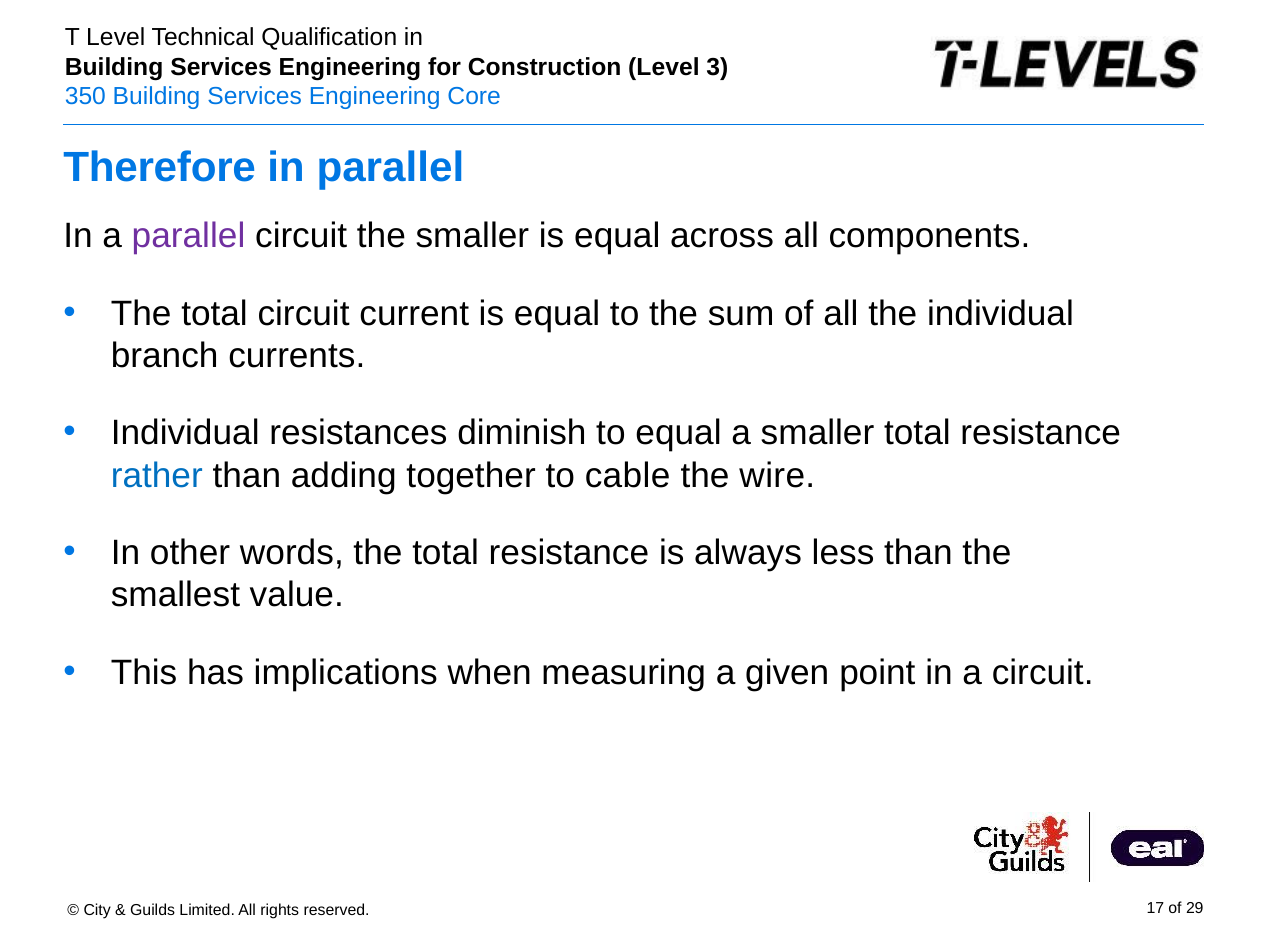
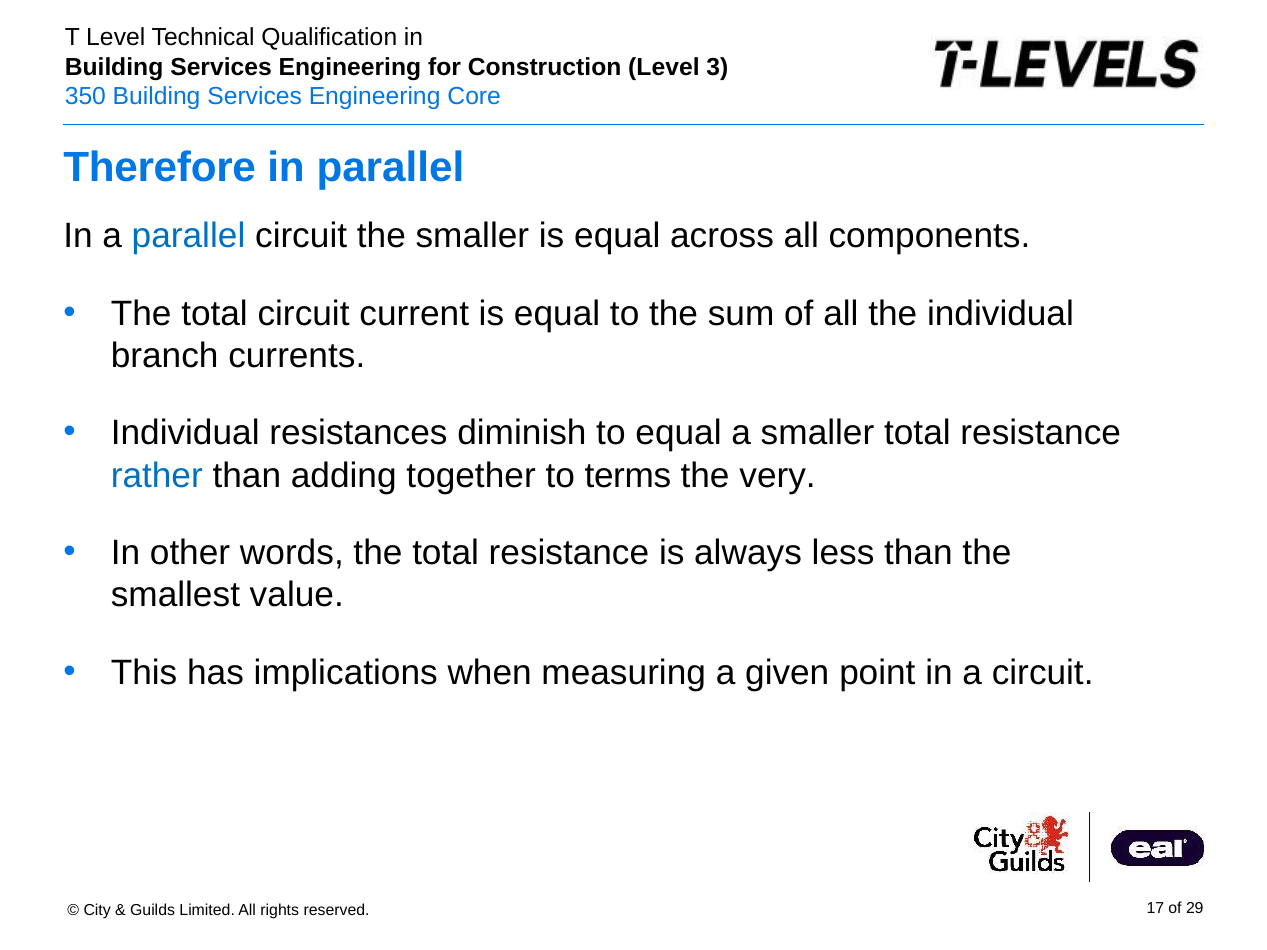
parallel at (189, 236) colour: purple -> blue
cable: cable -> terms
wire: wire -> very
